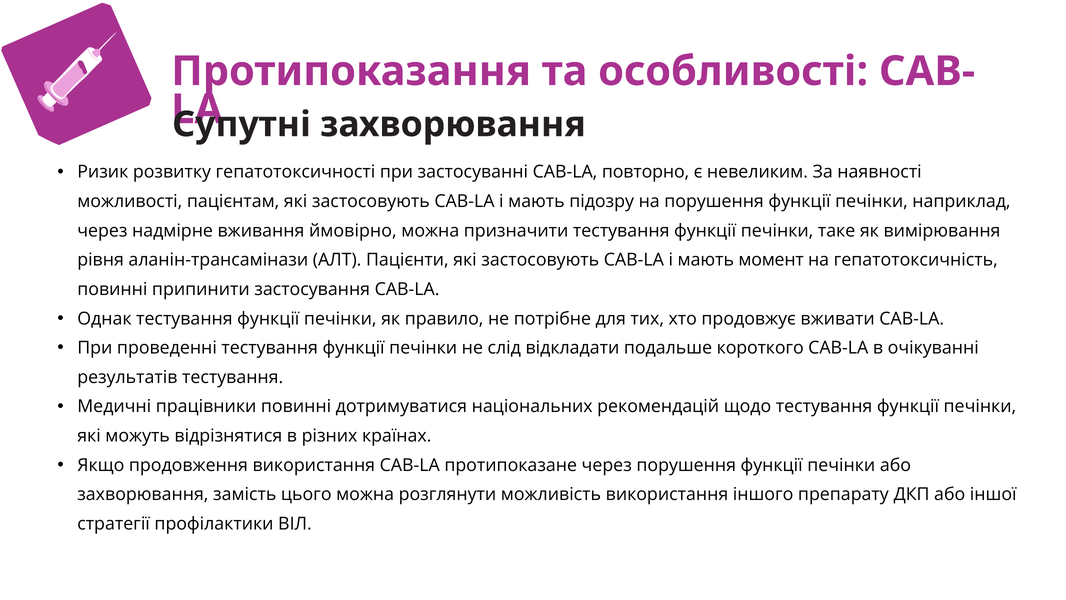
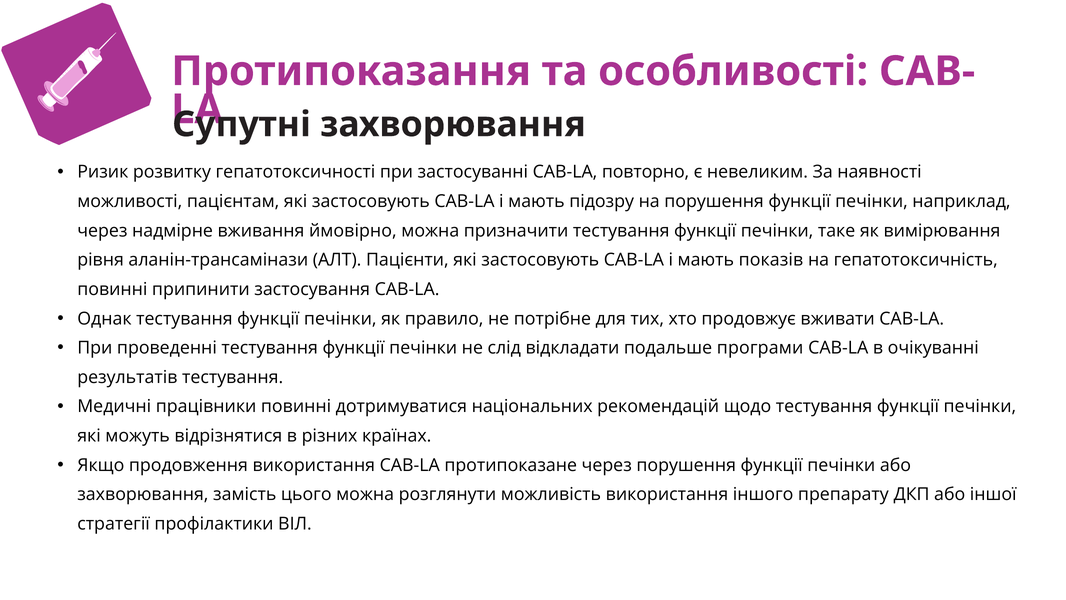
момент: момент -> показів
короткого: короткого -> програми
